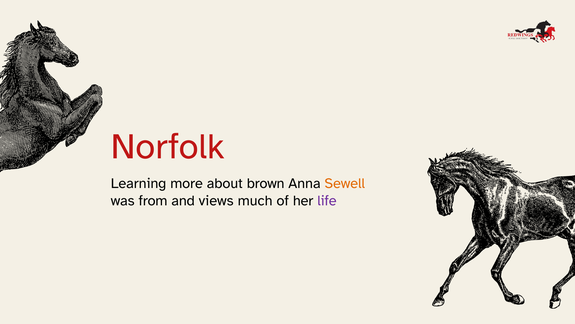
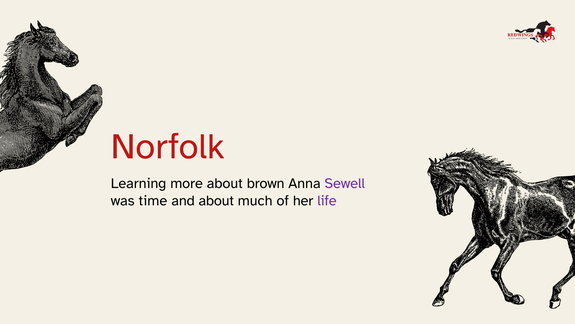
Sewell colour: orange -> purple
from: from -> time
and views: views -> about
